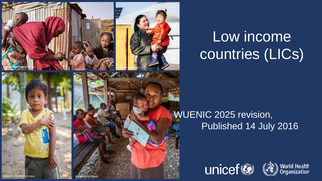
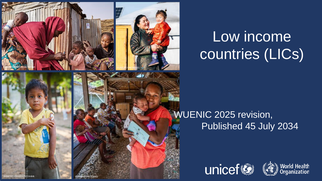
14: 14 -> 45
2016: 2016 -> 2034
